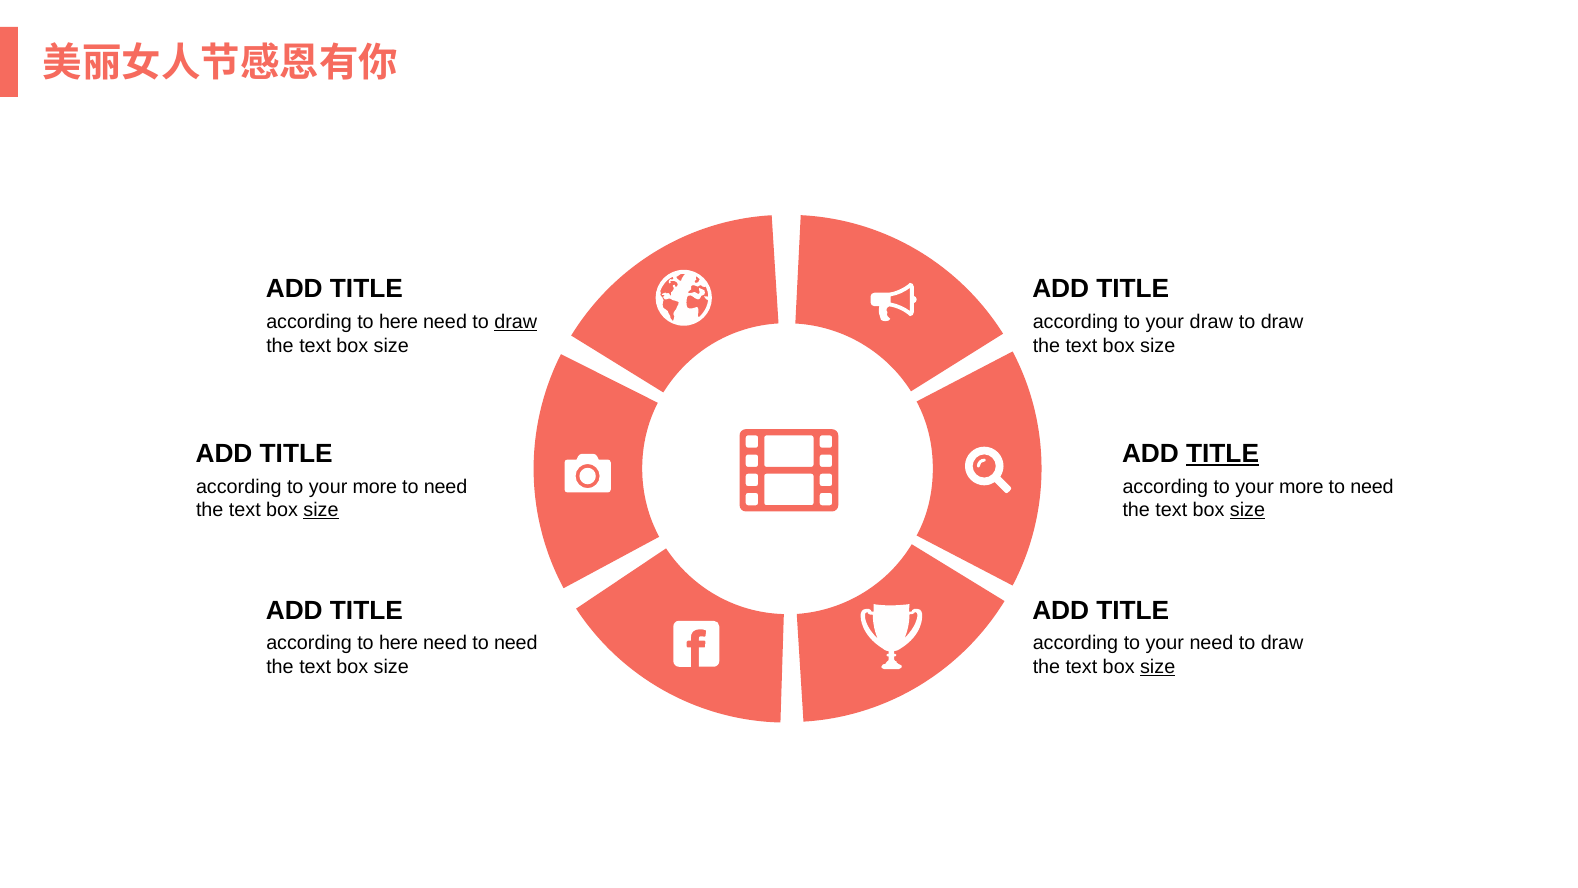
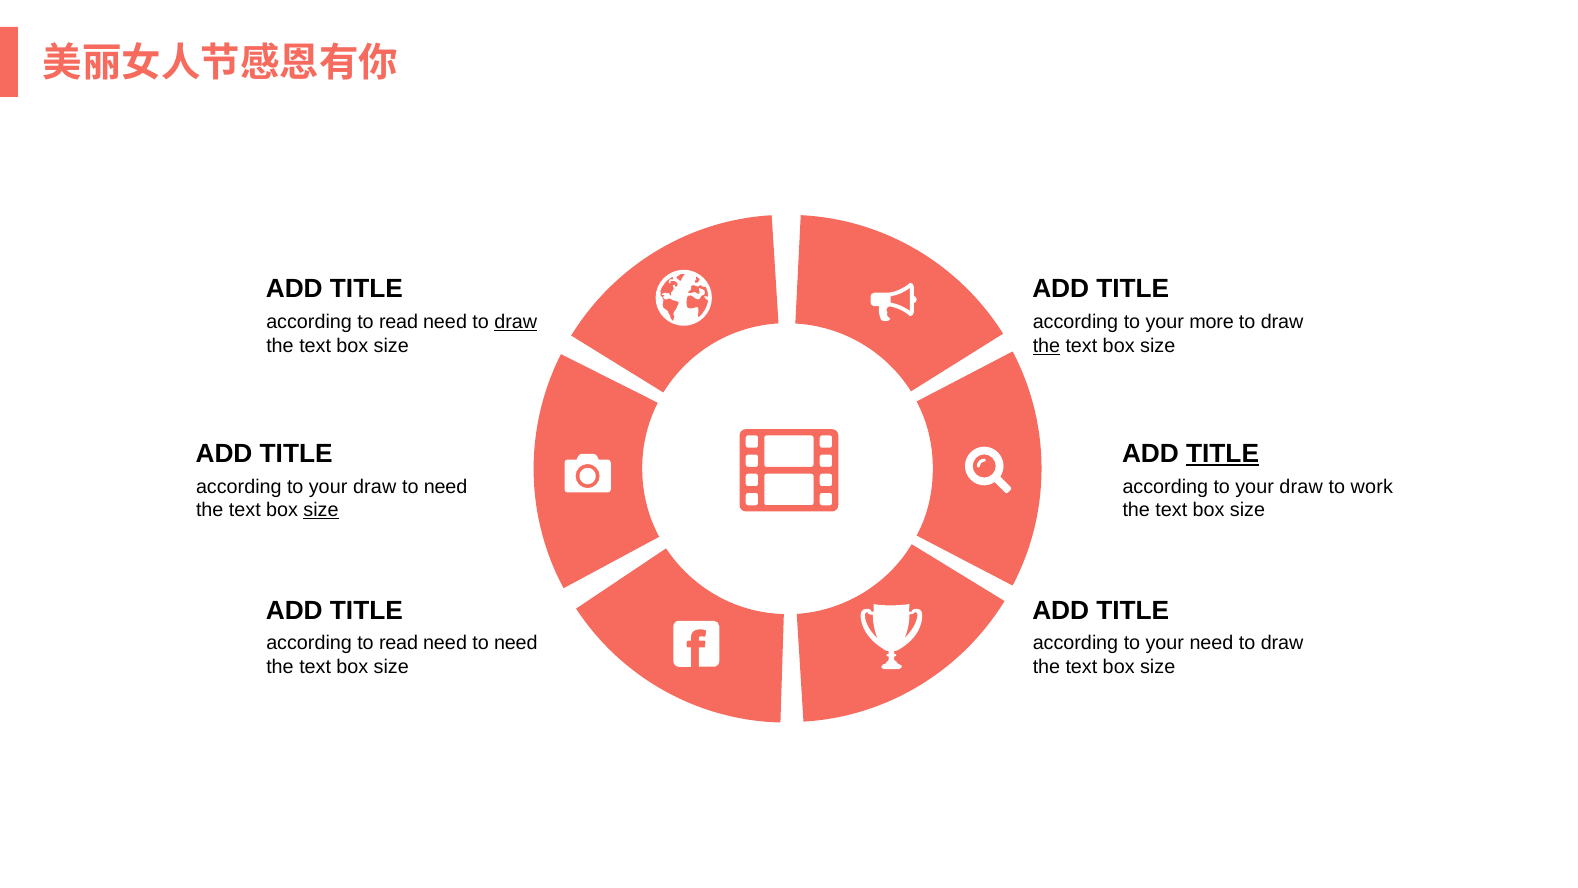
here at (399, 322): here -> read
your draw: draw -> more
the at (1046, 346) underline: none -> present
more at (375, 486): more -> draw
more at (1301, 486): more -> draw
need at (1372, 486): need -> work
size at (1248, 510) underline: present -> none
here at (399, 643): here -> read
size at (1158, 667) underline: present -> none
